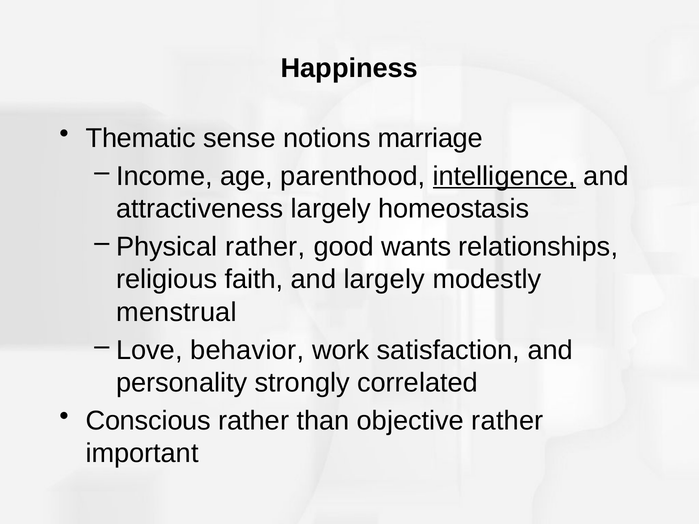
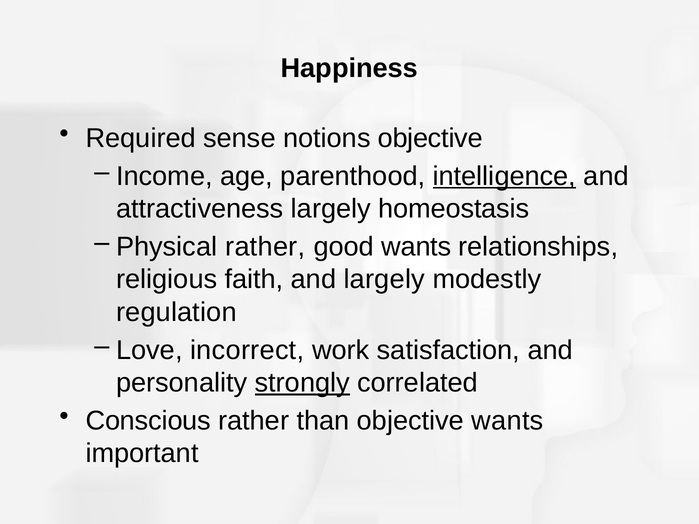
Thematic: Thematic -> Required
notions marriage: marriage -> objective
menstrual: menstrual -> regulation
behavior: behavior -> incorrect
strongly underline: none -> present
objective rather: rather -> wants
